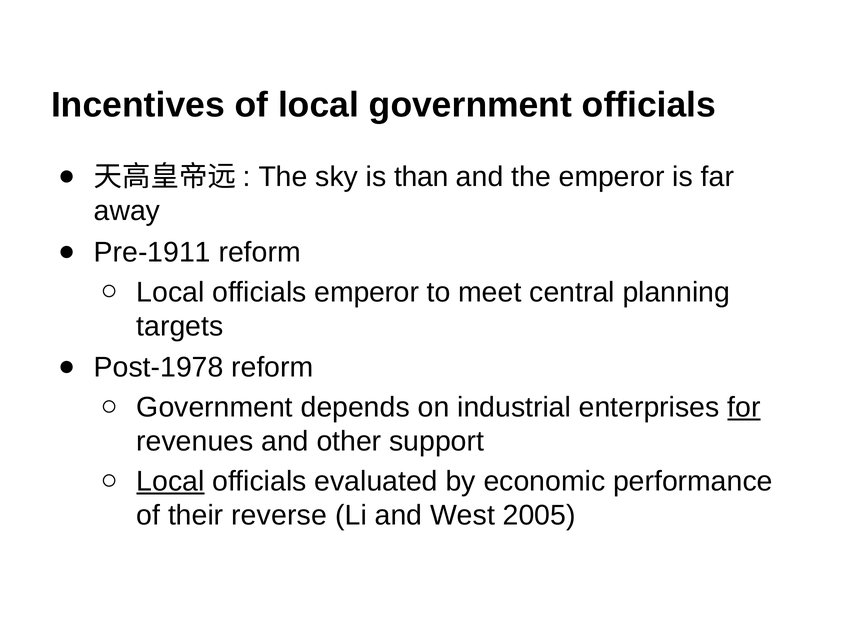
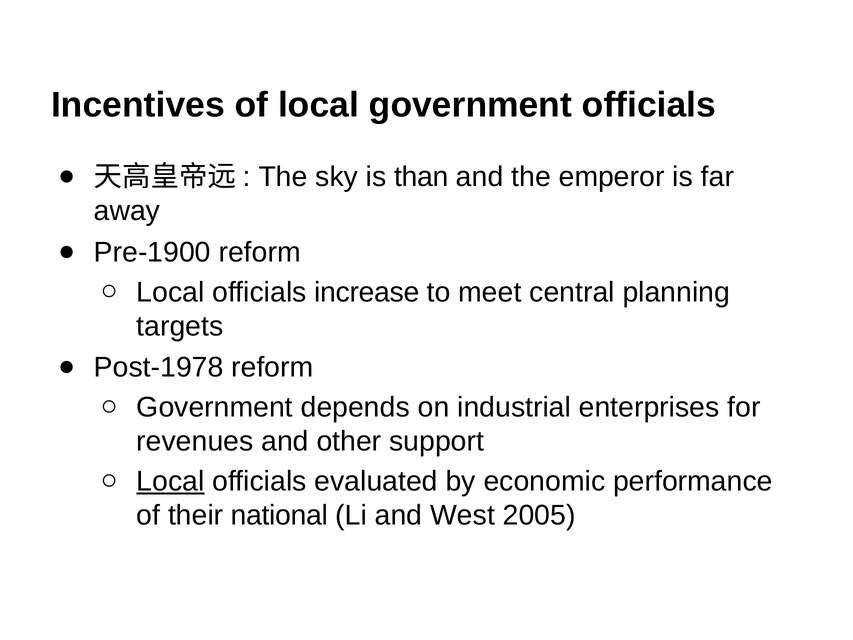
Pre-1911: Pre-1911 -> Pre-1900
officials emperor: emperor -> increase
for underline: present -> none
reverse: reverse -> national
